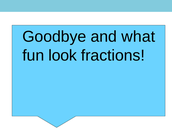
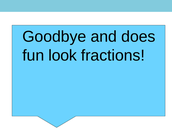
what: what -> does
